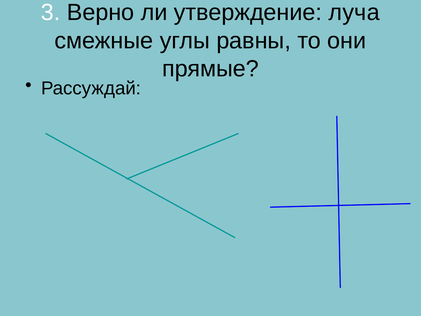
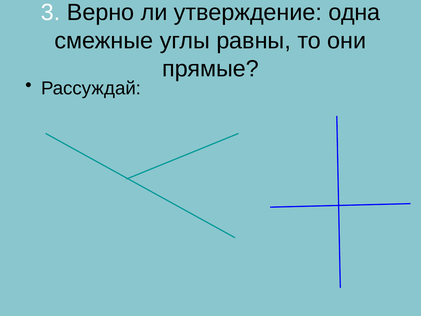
луча: луча -> одна
